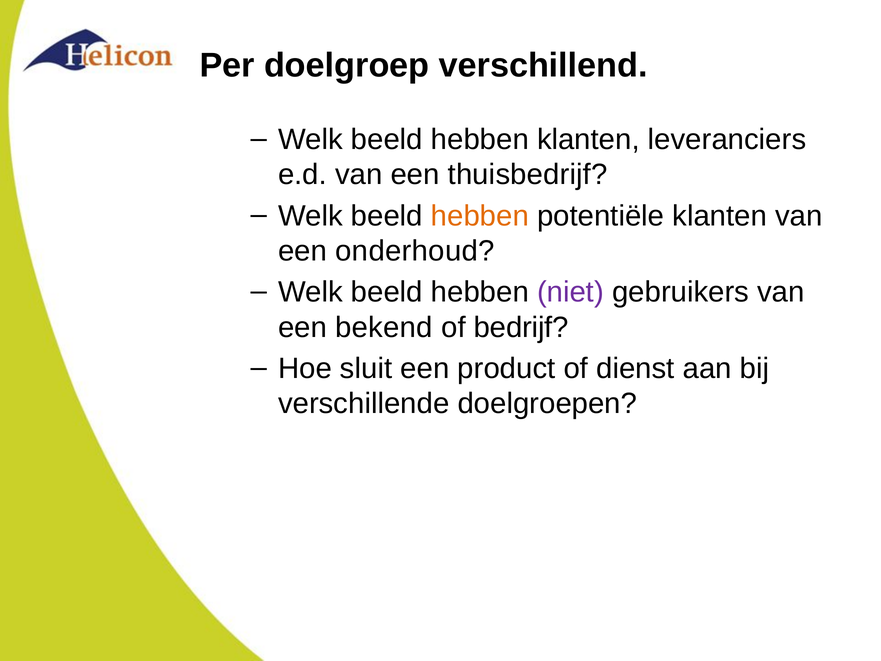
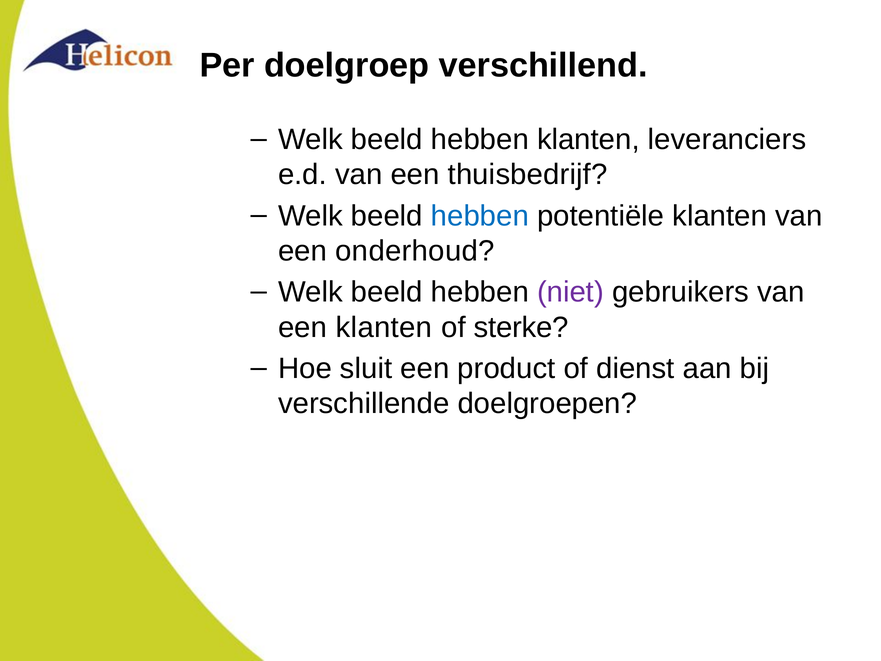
hebben at (480, 216) colour: orange -> blue
een bekend: bekend -> klanten
bedrijf: bedrijf -> sterke
